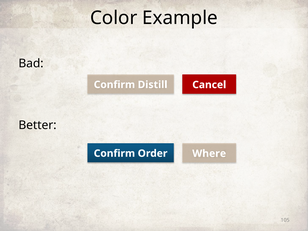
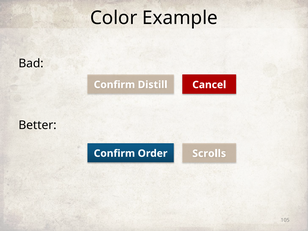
Where: Where -> Scrolls
